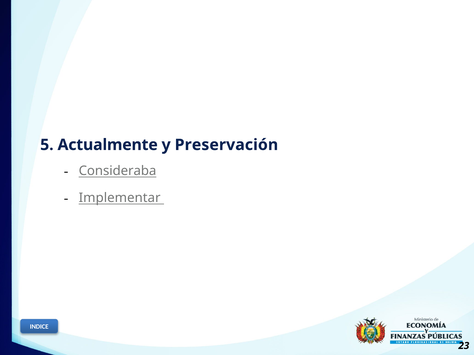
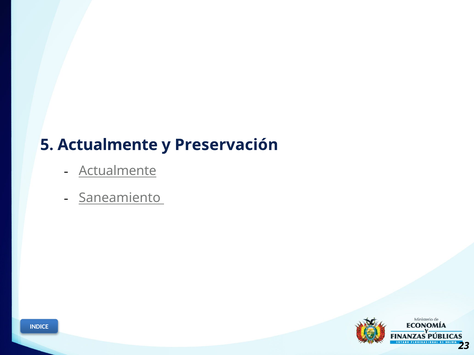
Consideraba at (118, 171): Consideraba -> Actualmente
Implementar: Implementar -> Saneamiento
